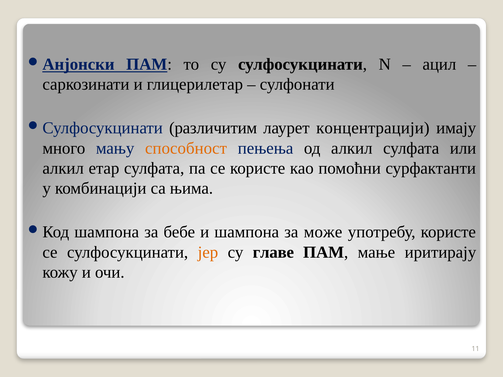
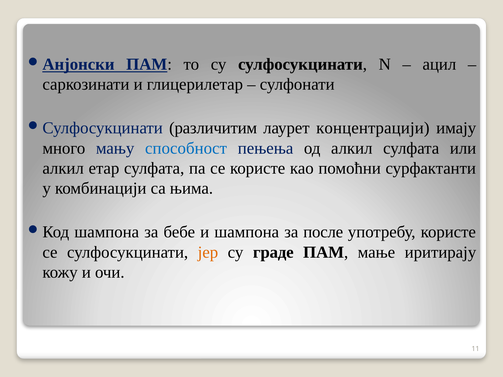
способност colour: orange -> blue
може: може -> после
главе: главе -> граде
